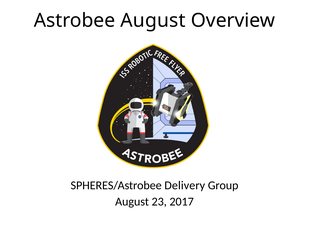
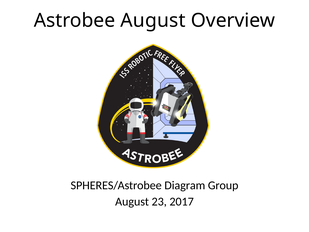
Delivery: Delivery -> Diagram
